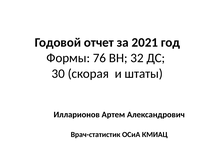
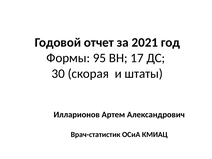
76: 76 -> 95
32: 32 -> 17
